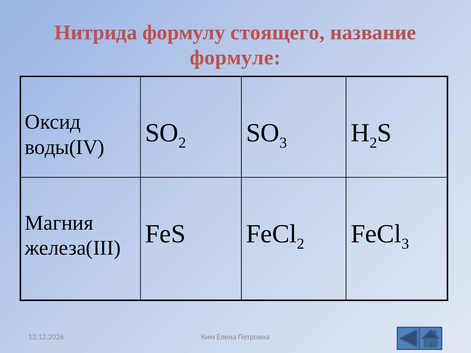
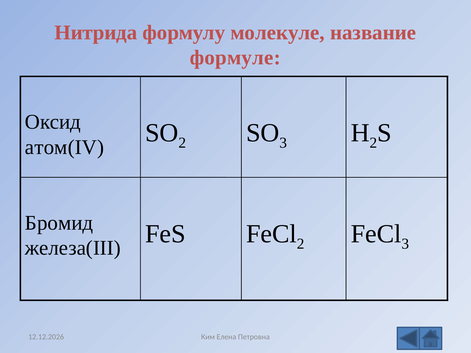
стоящего: стоящего -> молекуле
воды(IV: воды(IV -> атом(IV
Магния: Магния -> Бромид
